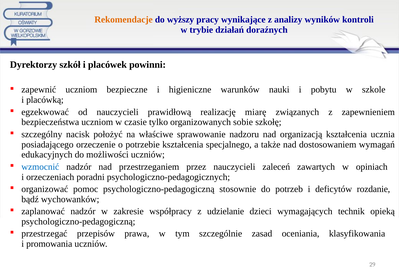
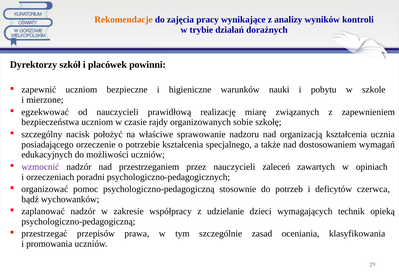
wyższy: wyższy -> zajęcia
placówką: placówką -> mierzone
tylko: tylko -> rajdy
wzmocnić colour: blue -> purple
rozdanie: rozdanie -> czerwca
